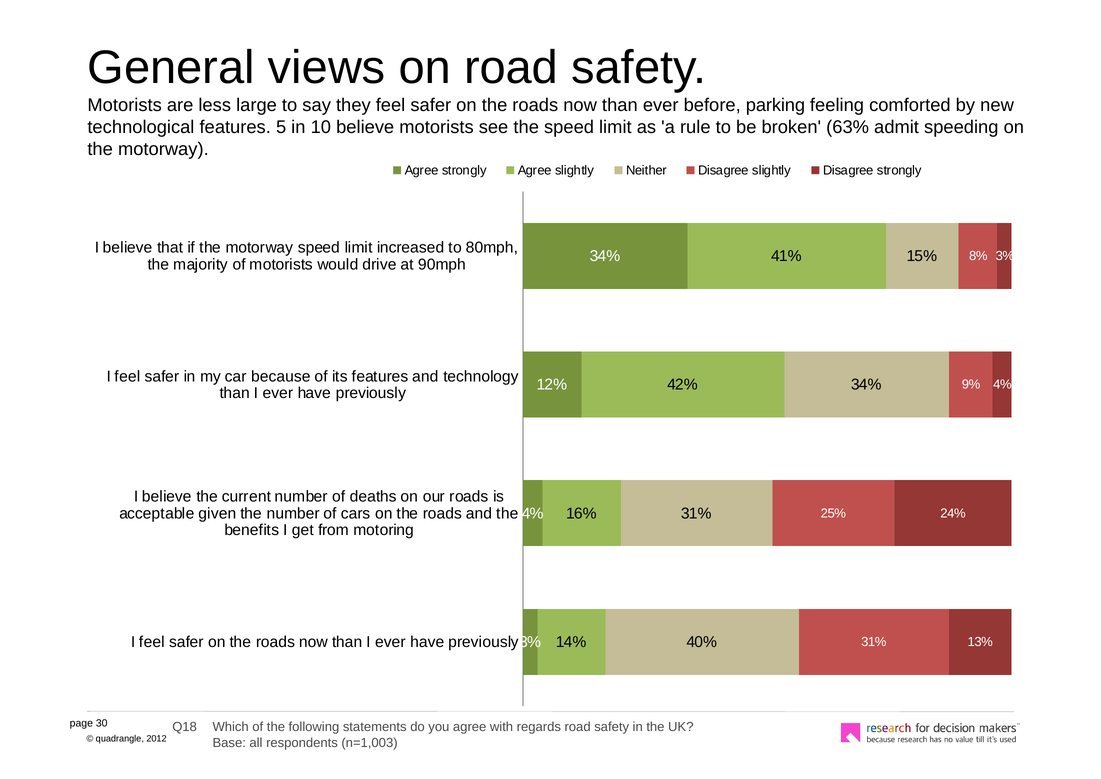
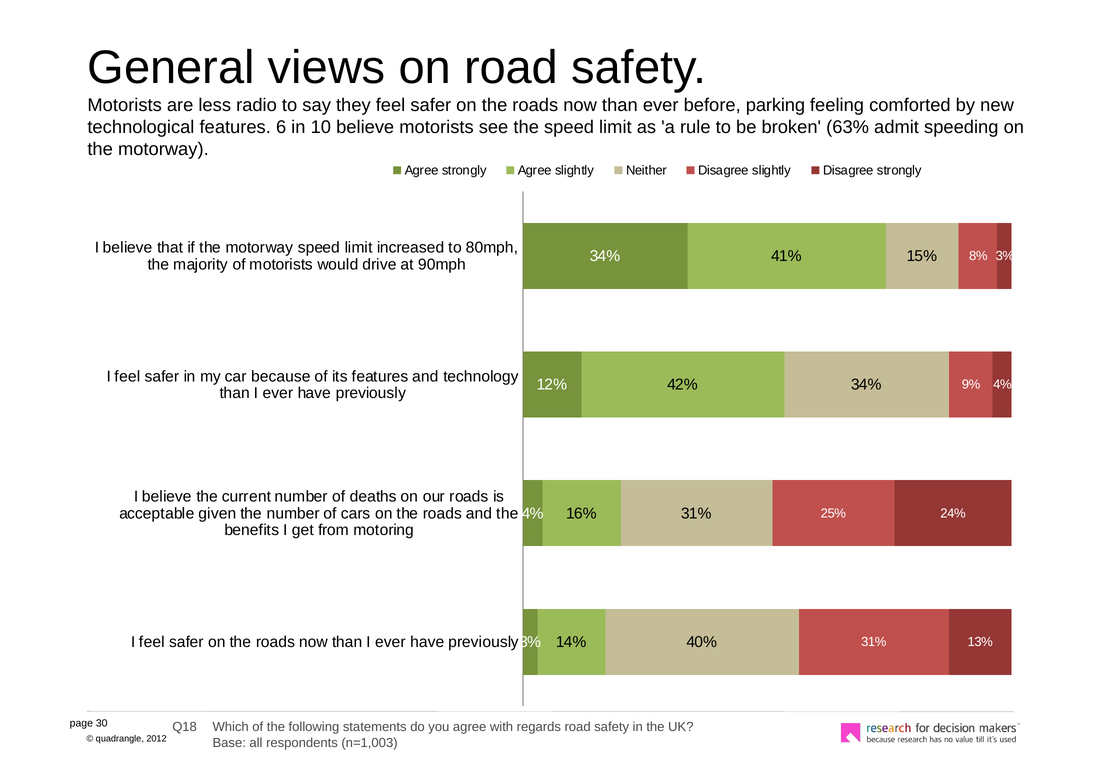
large: large -> radio
5: 5 -> 6
